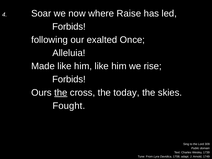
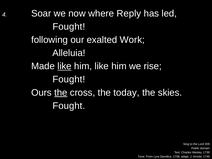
Raise: Raise -> Reply
Forbids at (69, 27): Forbids -> Fought
Once: Once -> Work
like at (65, 66) underline: none -> present
Forbids at (69, 79): Forbids -> Fought
